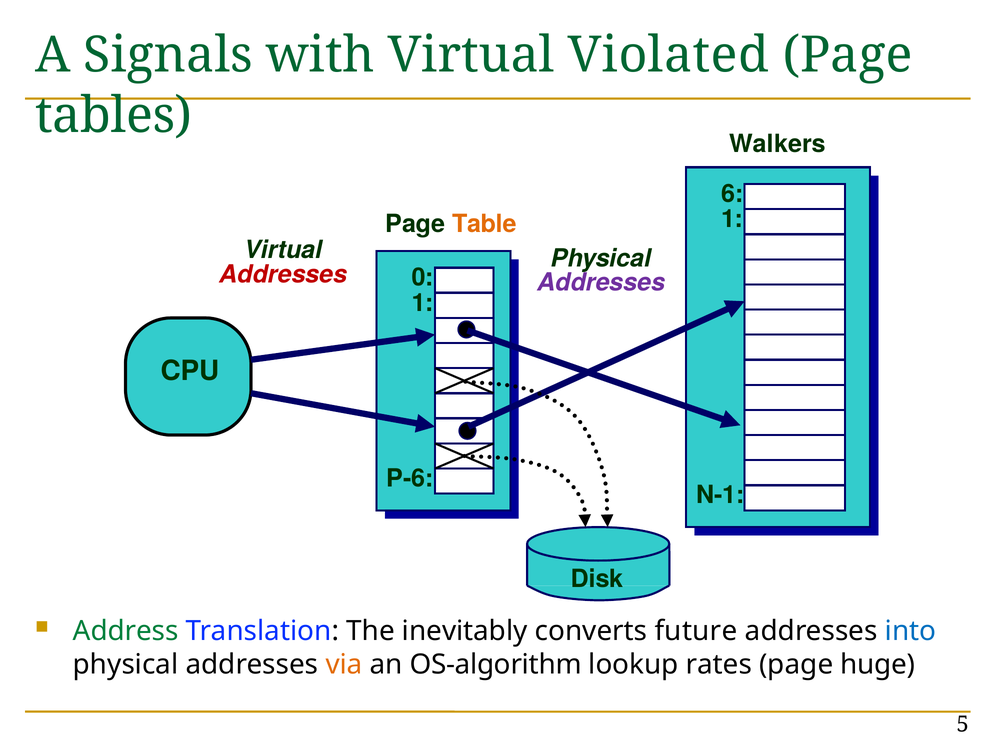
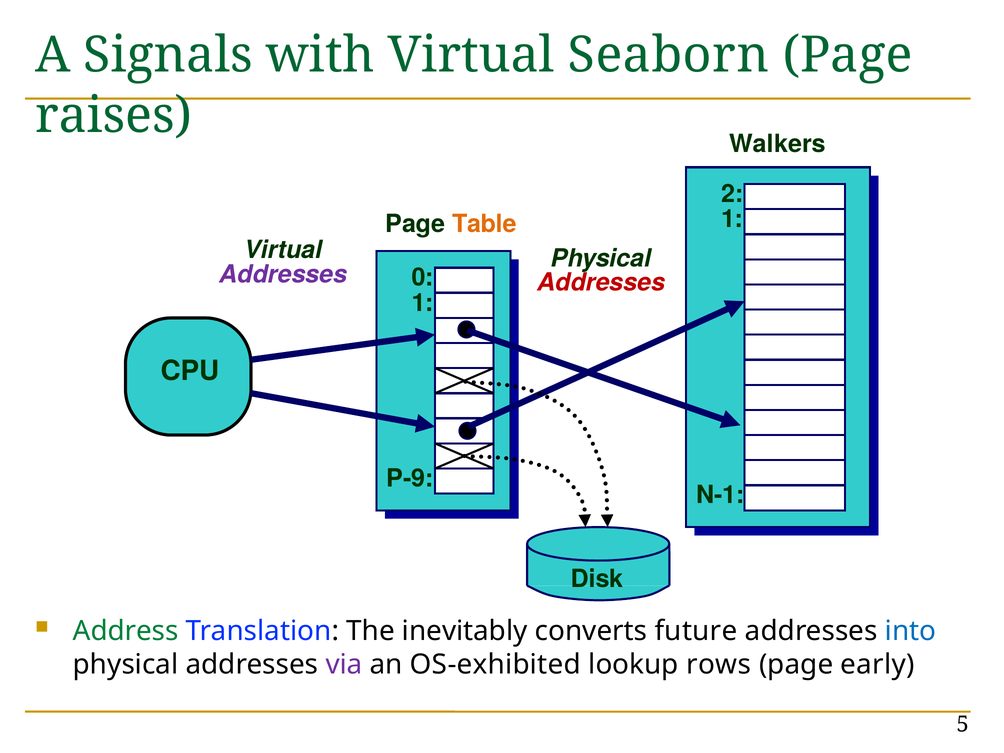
Violated: Violated -> Seaborn
tables: tables -> raises
6: 6 -> 2
Addresses at (283, 274) colour: red -> purple
Addresses at (601, 283) colour: purple -> red
P-6: P-6 -> P-9
via colour: orange -> purple
OS-algorithm: OS-algorithm -> OS-exhibited
rates: rates -> rows
huge: huge -> early
